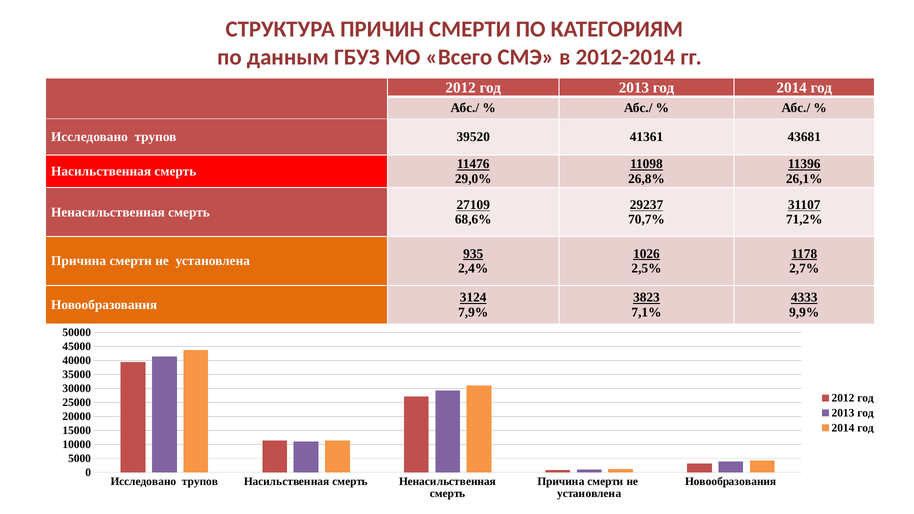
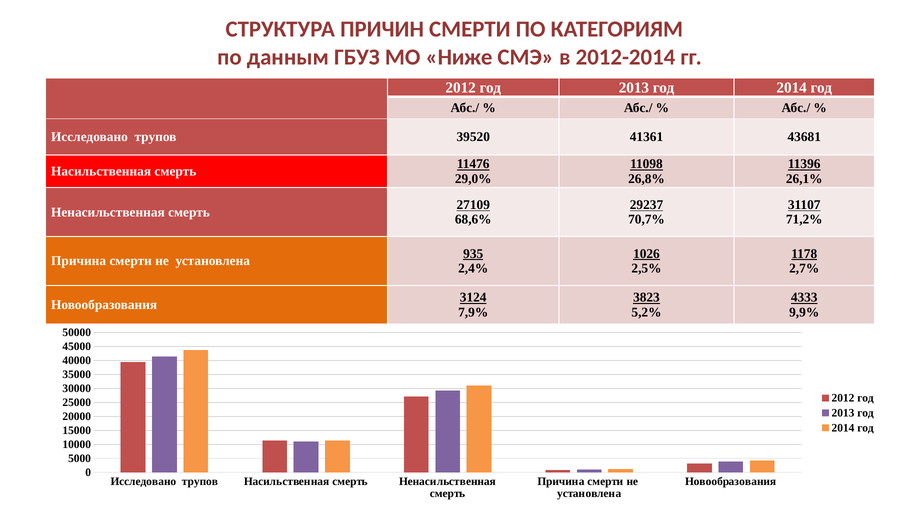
Всего: Всего -> Ниже
7,1%: 7,1% -> 5,2%
